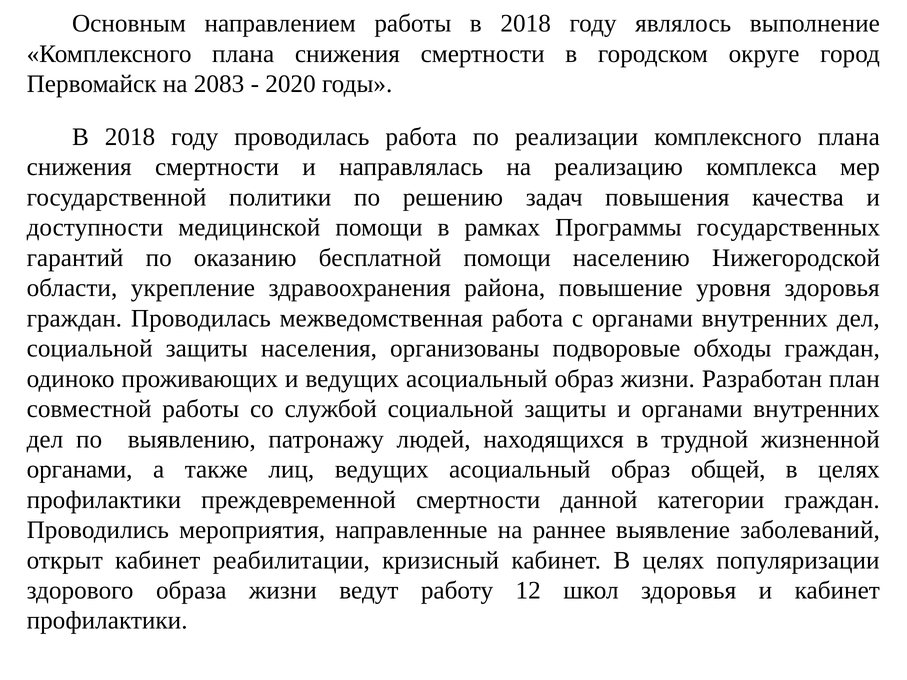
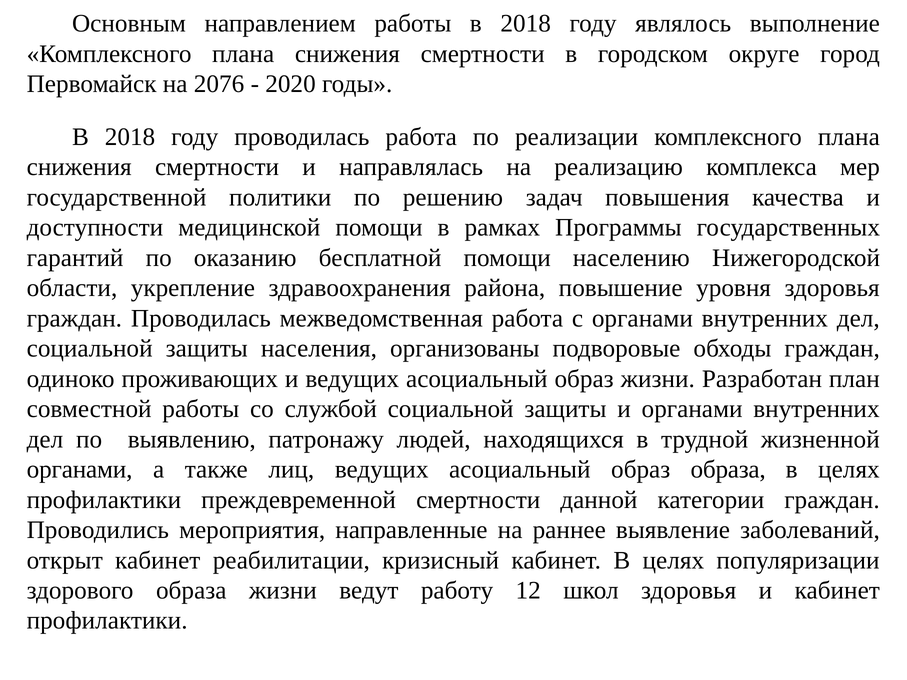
2083: 2083 -> 2076
образ общей: общей -> образа
